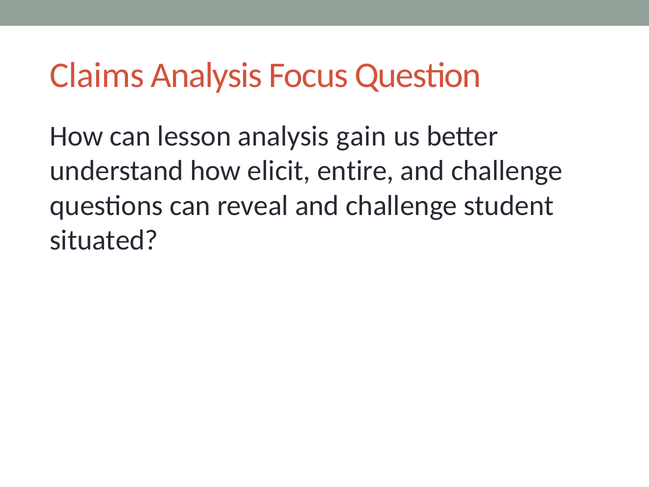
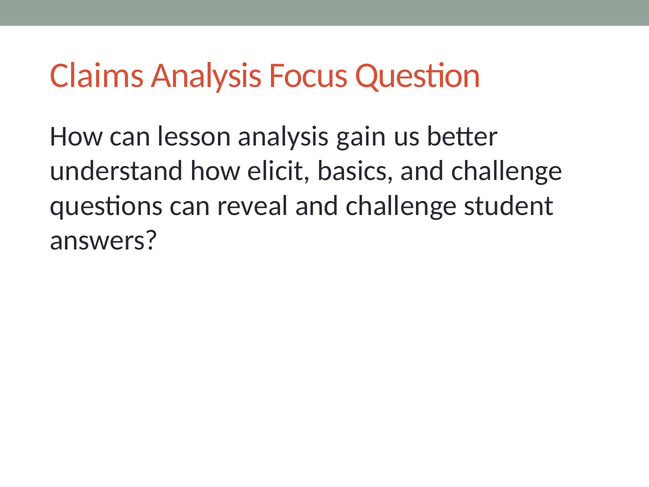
entire: entire -> basics
situated: situated -> answers
